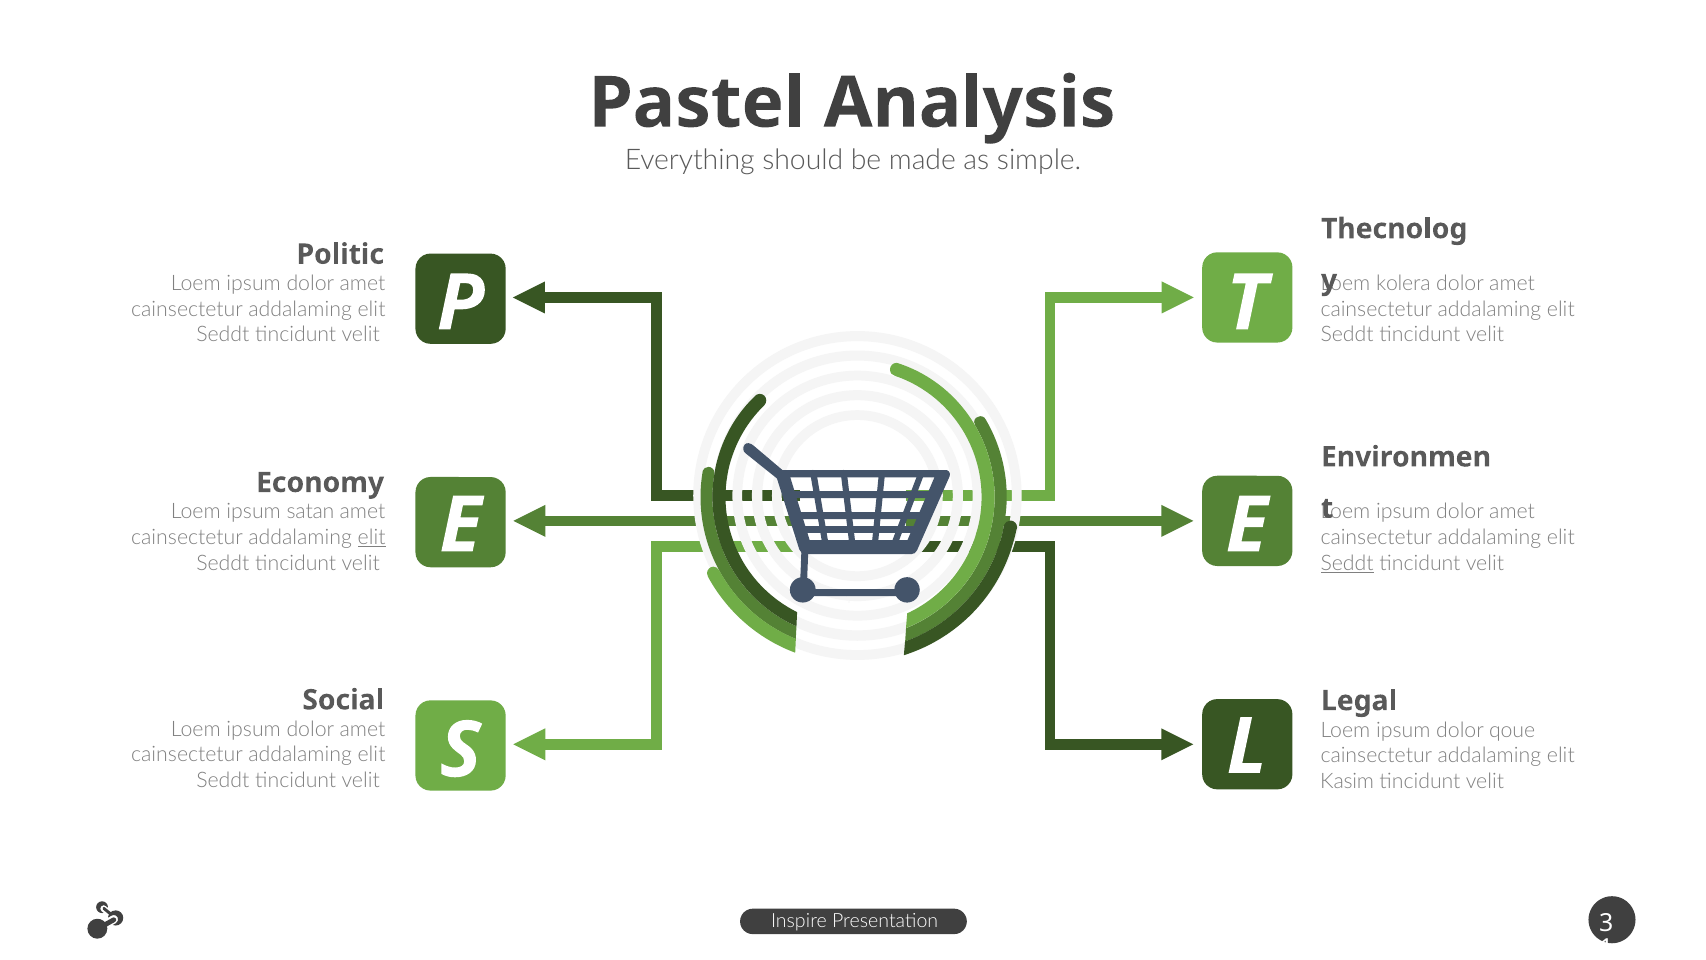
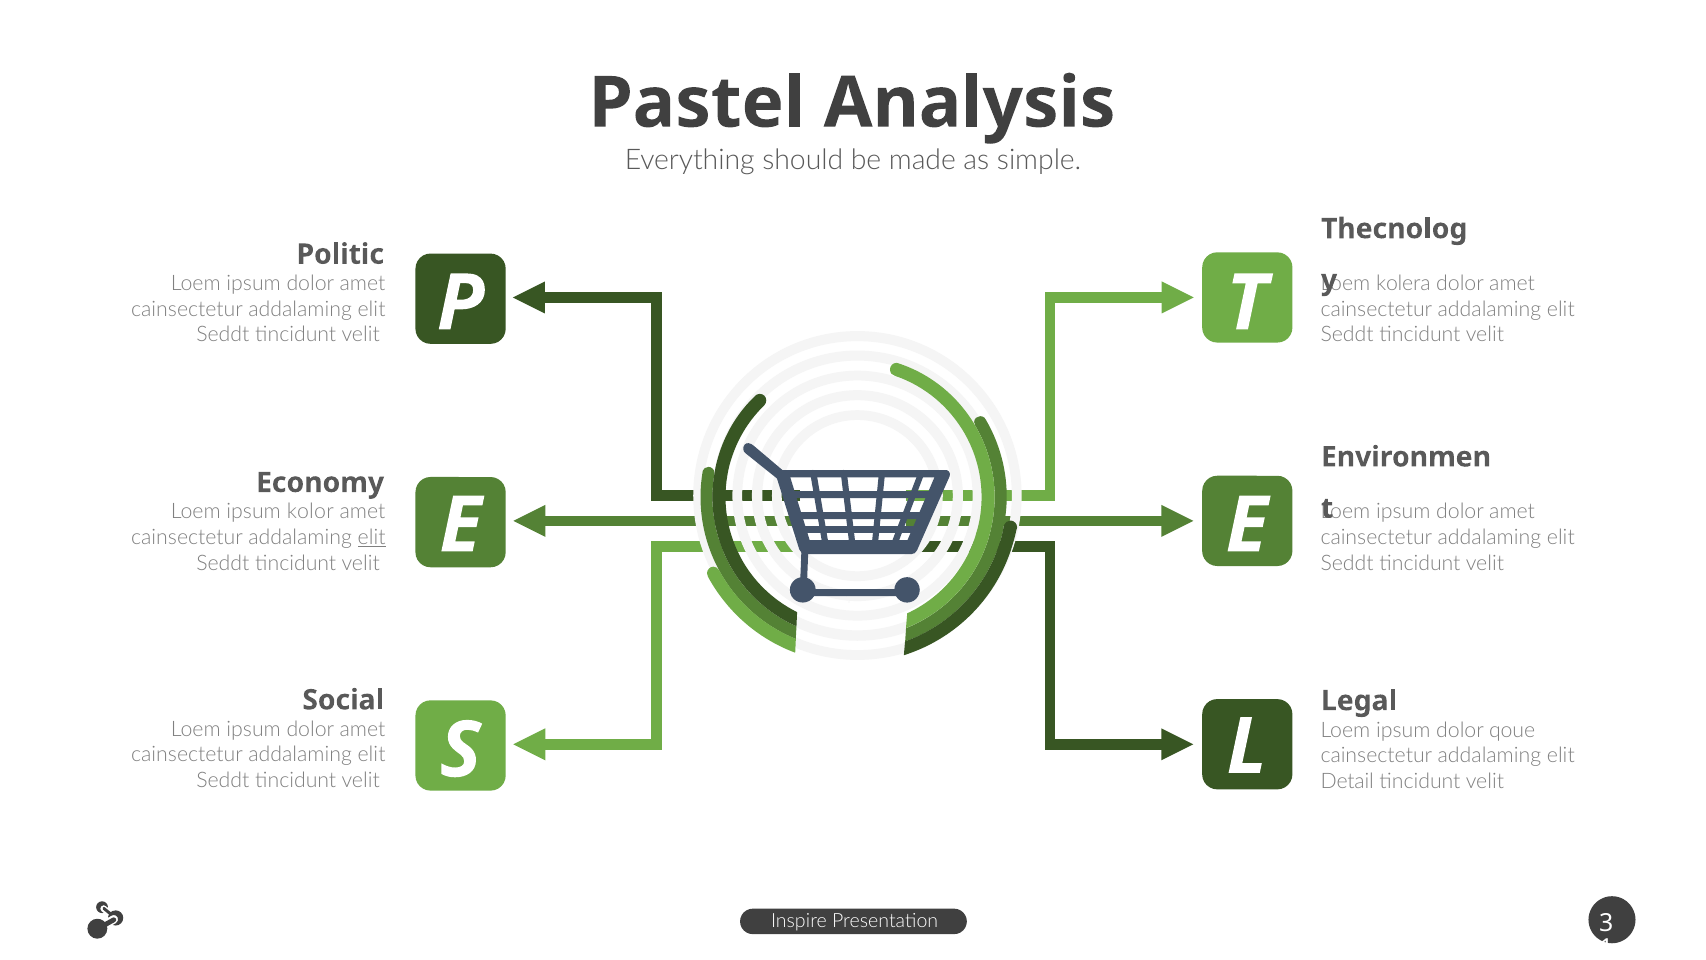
satan: satan -> kolor
Seddt at (1347, 563) underline: present -> none
Kasim: Kasim -> Detail
